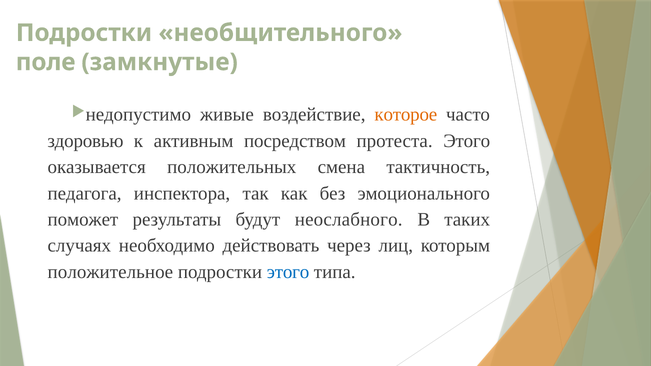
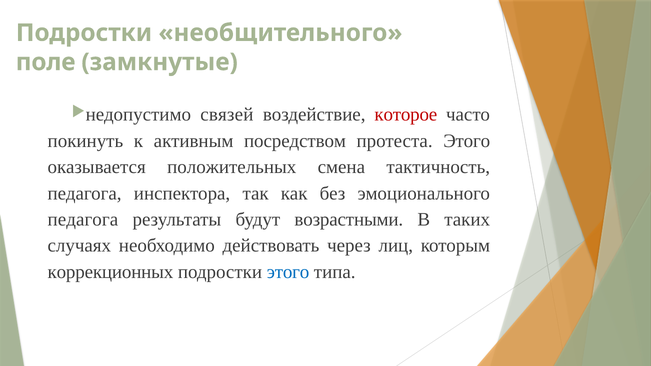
живые: живые -> связей
которое colour: orange -> red
здоровью: здоровью -> покинуть
поможет at (83, 220): поможет -> педагога
неослабного: неослабного -> возрастными
положительное: положительное -> коррекционных
